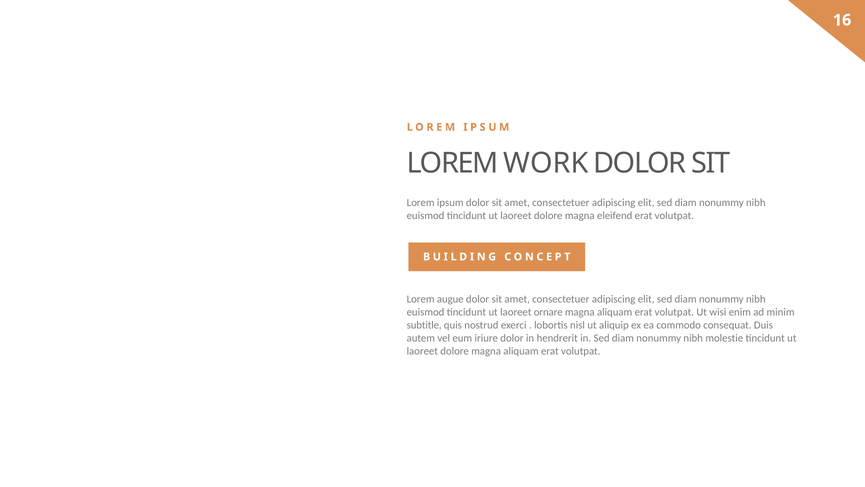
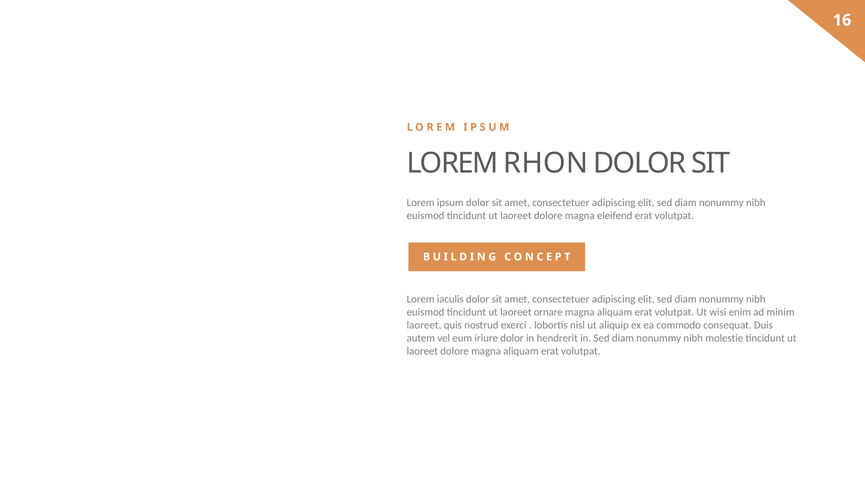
WORK: WORK -> RHON
augue: augue -> iaculis
subtitle at (424, 325): subtitle -> laoreet
